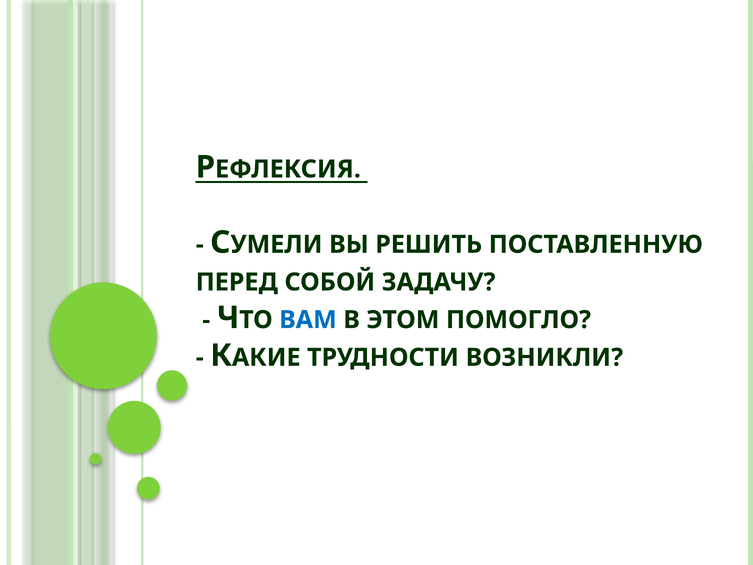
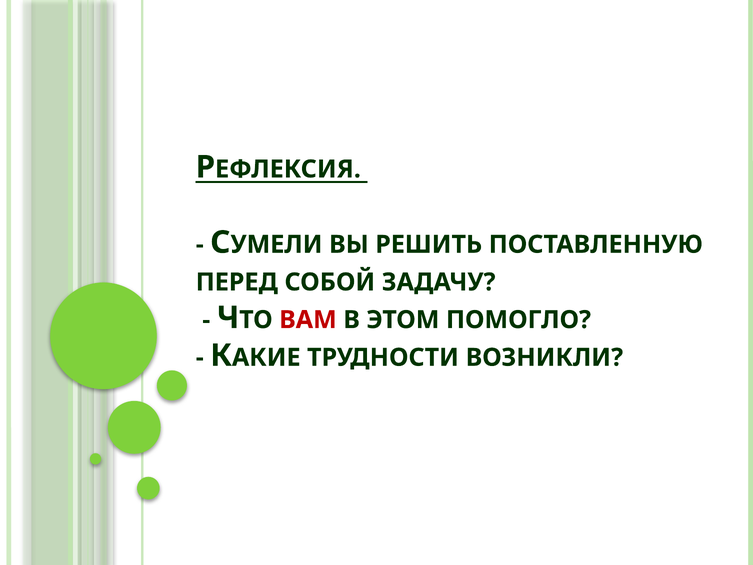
ВАМ colour: blue -> red
